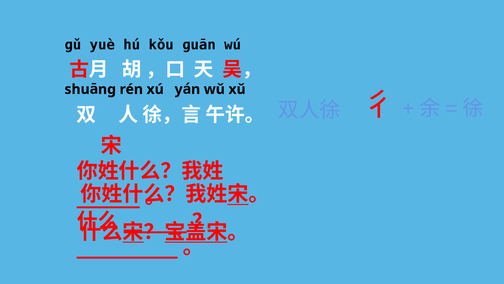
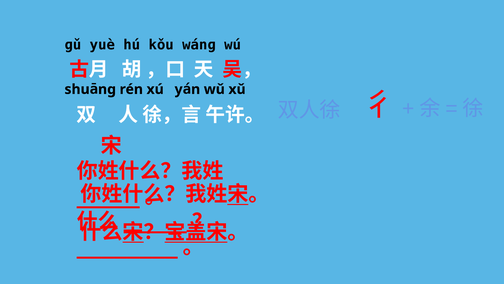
ɡuān: ɡuān -> wánɡ
